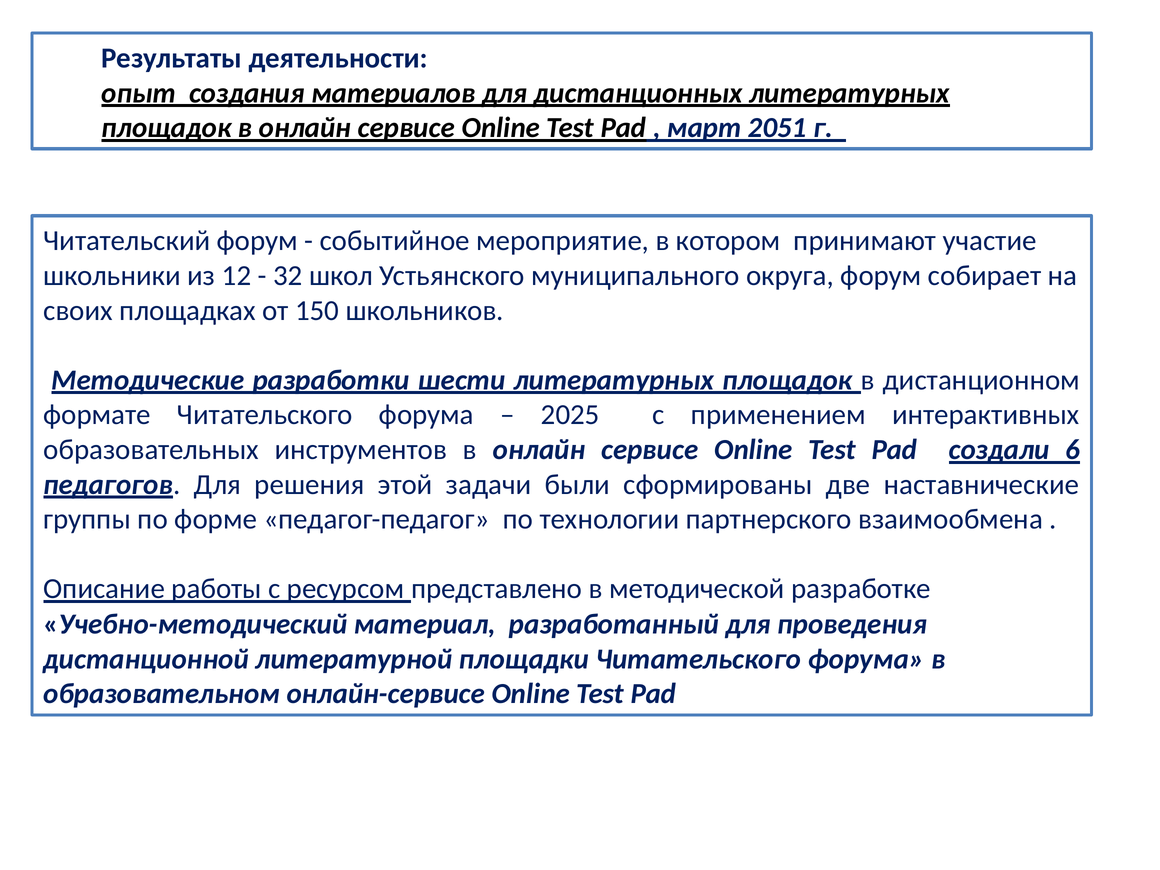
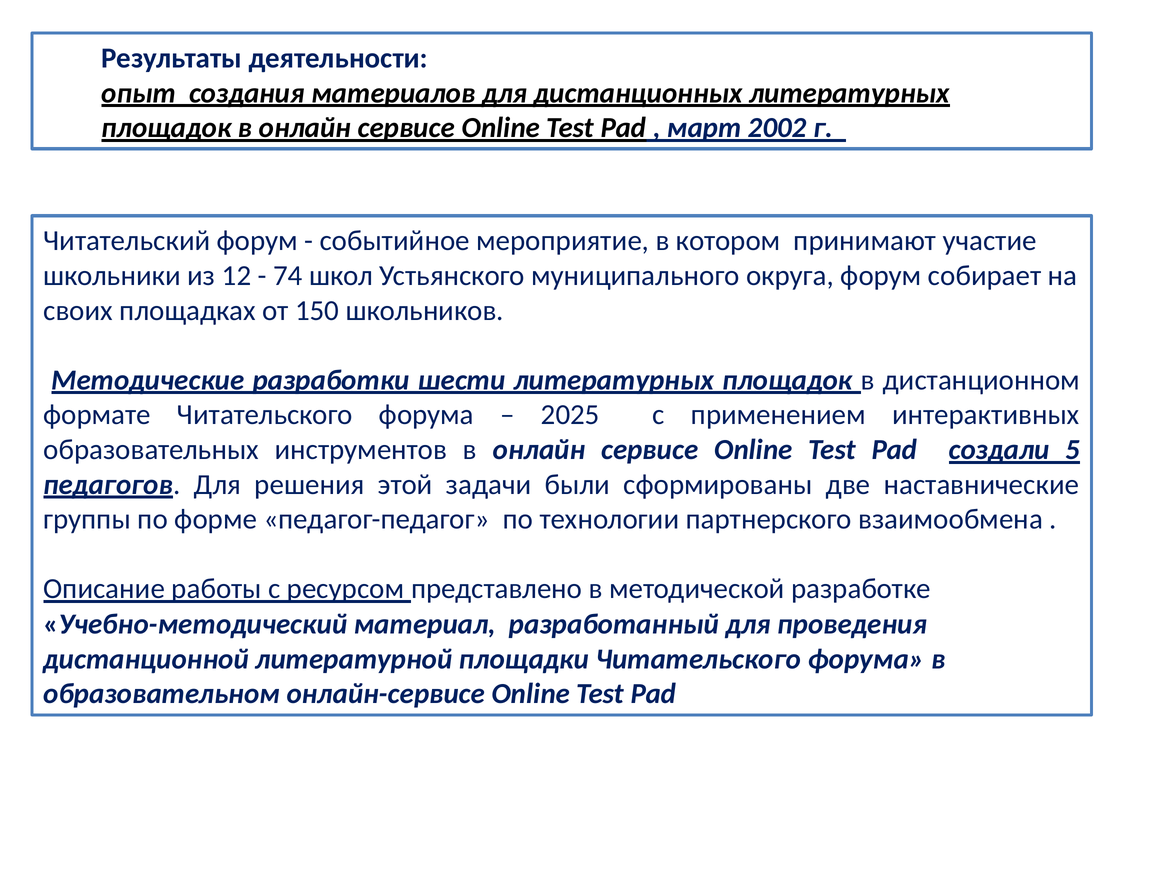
2051: 2051 -> 2002
32: 32 -> 74
6: 6 -> 5
